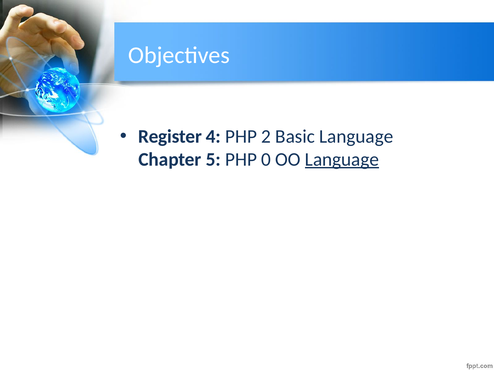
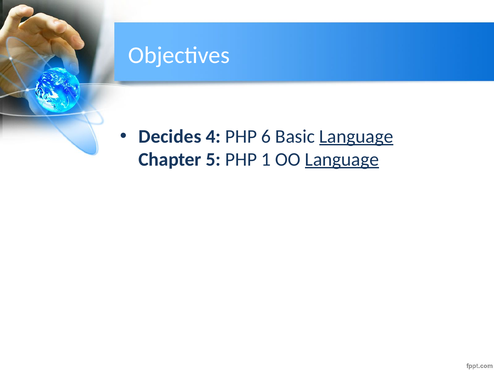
Register: Register -> Decides
2: 2 -> 6
Language at (356, 137) underline: none -> present
0: 0 -> 1
